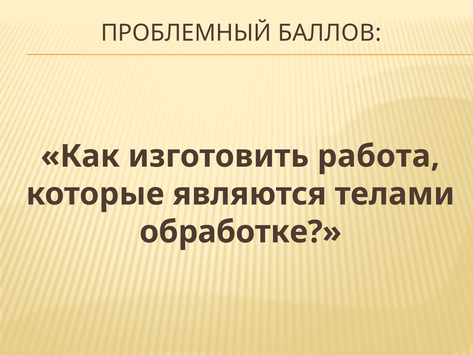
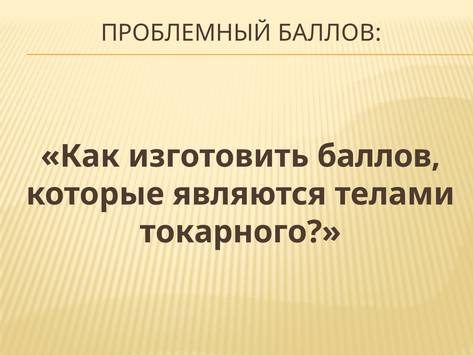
изготовить работа: работа -> баллов
обработке: обработке -> токарного
